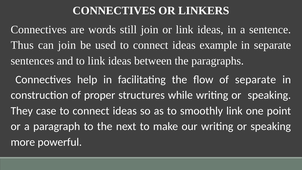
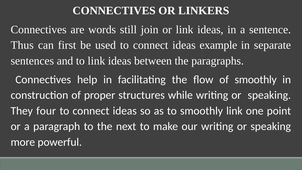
can join: join -> first
of separate: separate -> smoothly
case: case -> four
